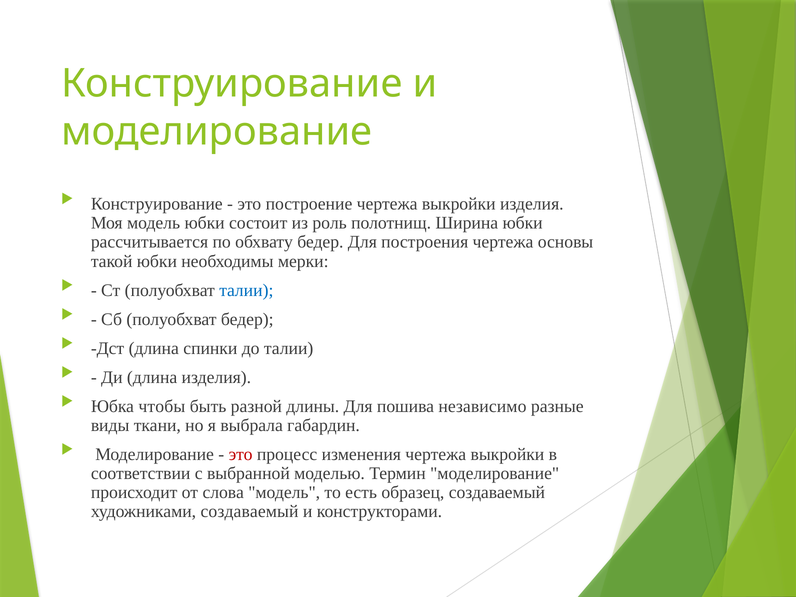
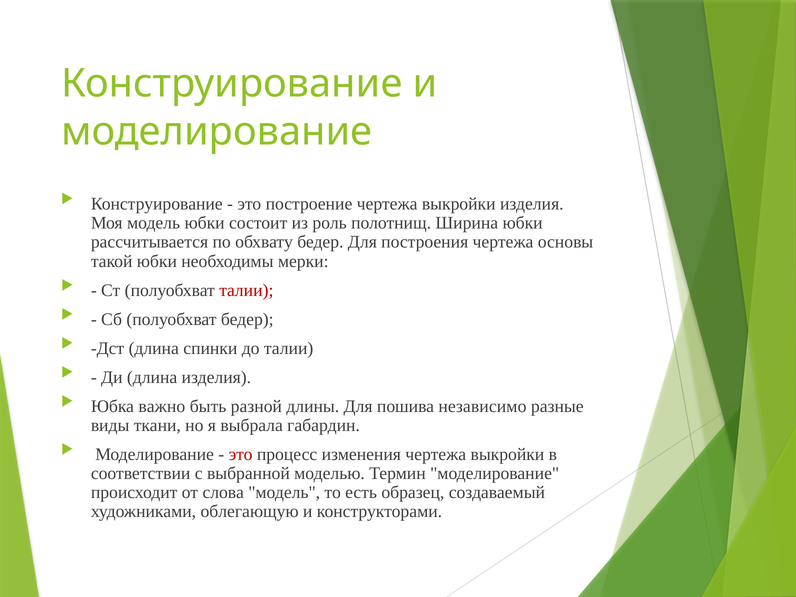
талии at (246, 290) colour: blue -> red
чтобы: чтобы -> важно
художниками создаваемый: создаваемый -> облегающую
